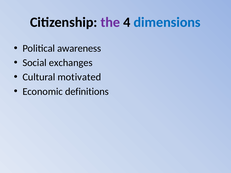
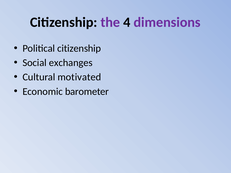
dimensions colour: blue -> purple
Political awareness: awareness -> citizenship
definitions: definitions -> barometer
